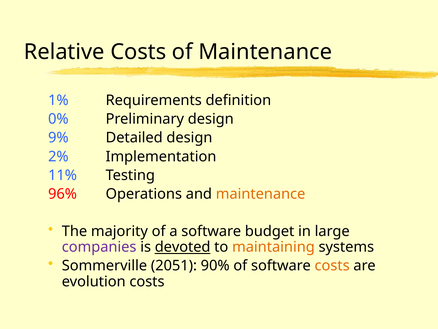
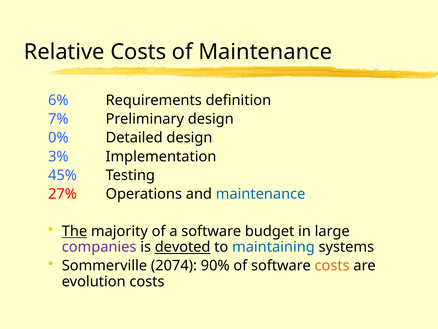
1%: 1% -> 6%
0%: 0% -> 7%
9%: 9% -> 0%
2%: 2% -> 3%
11%: 11% -> 45%
96%: 96% -> 27%
maintenance at (261, 194) colour: orange -> blue
The underline: none -> present
maintaining colour: orange -> blue
2051: 2051 -> 2074
